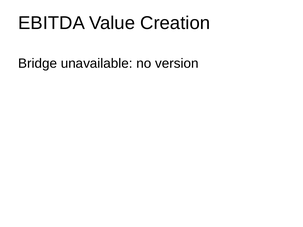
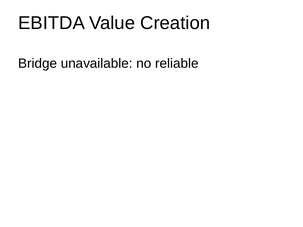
version: version -> reliable
